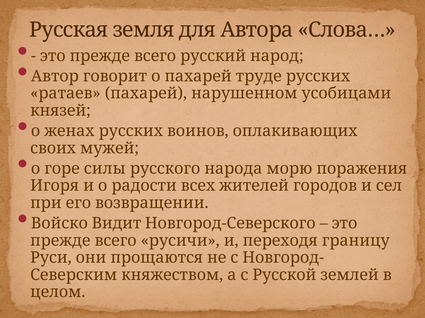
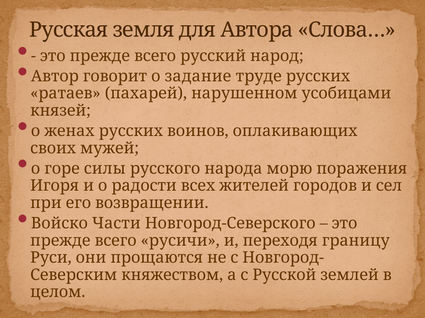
о пахарей: пахарей -> задание
Видит: Видит -> Части
